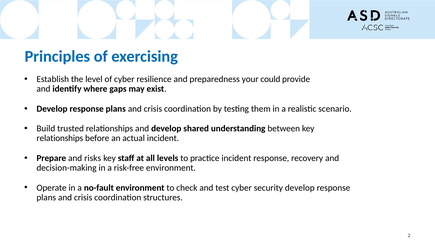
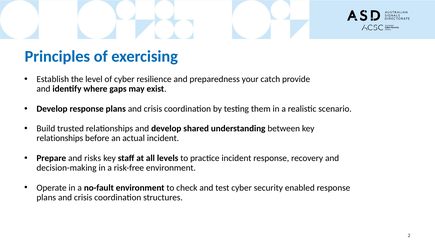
could: could -> catch
security develop: develop -> enabled
